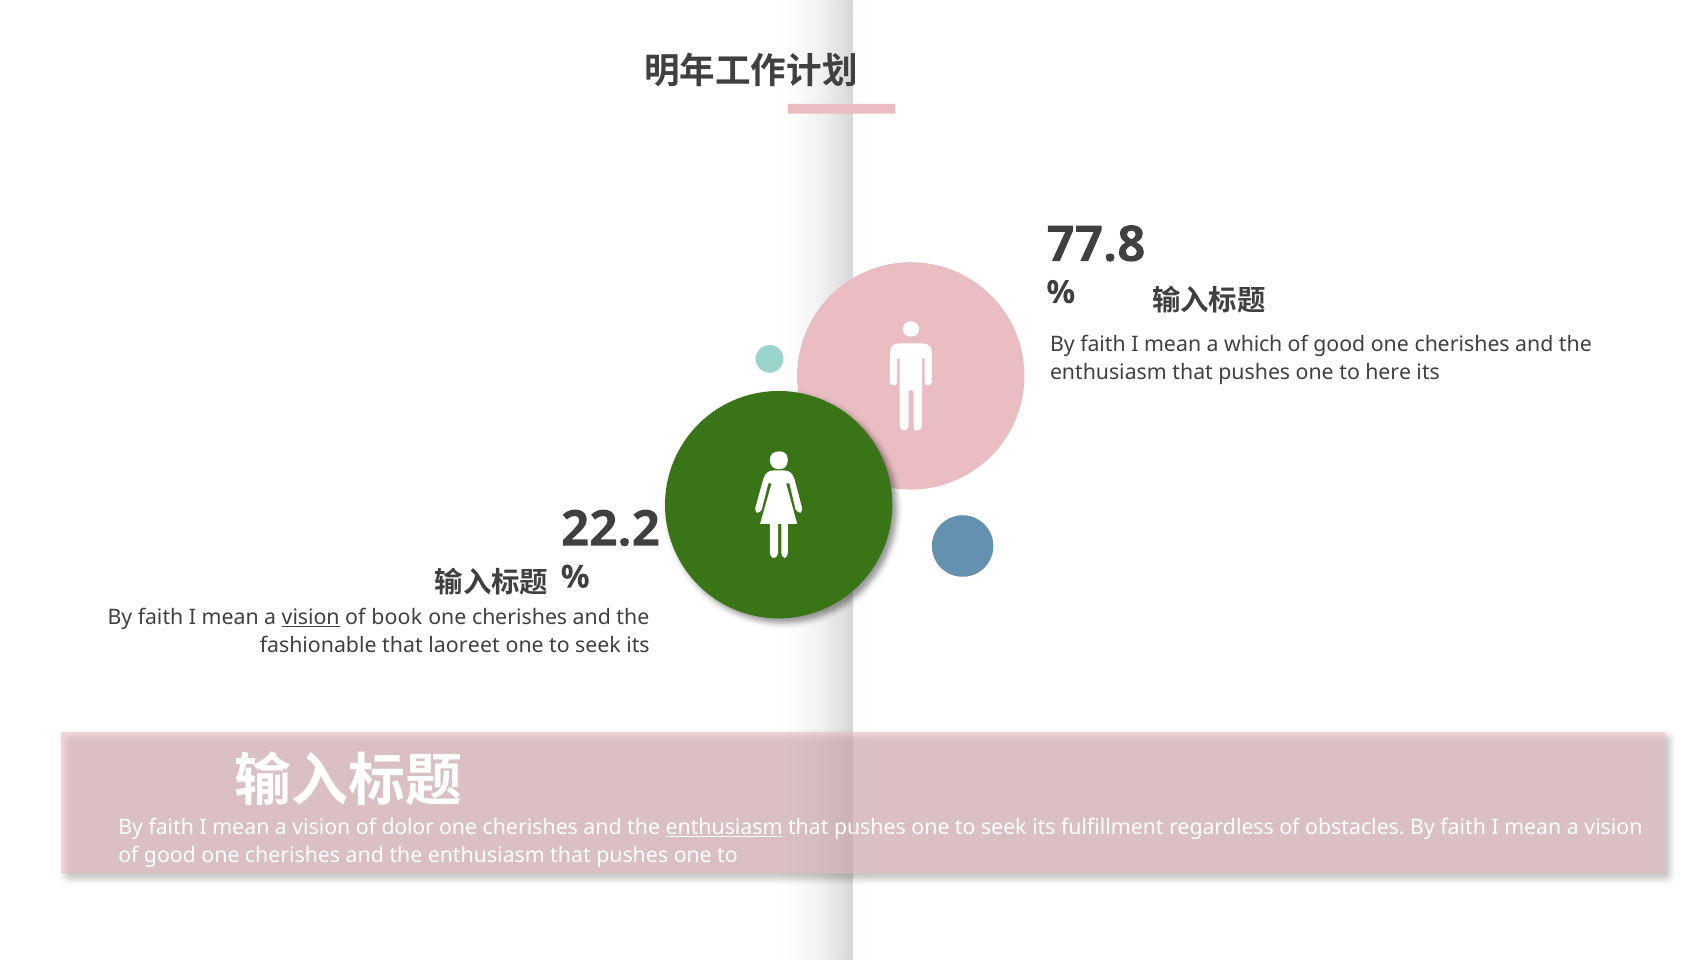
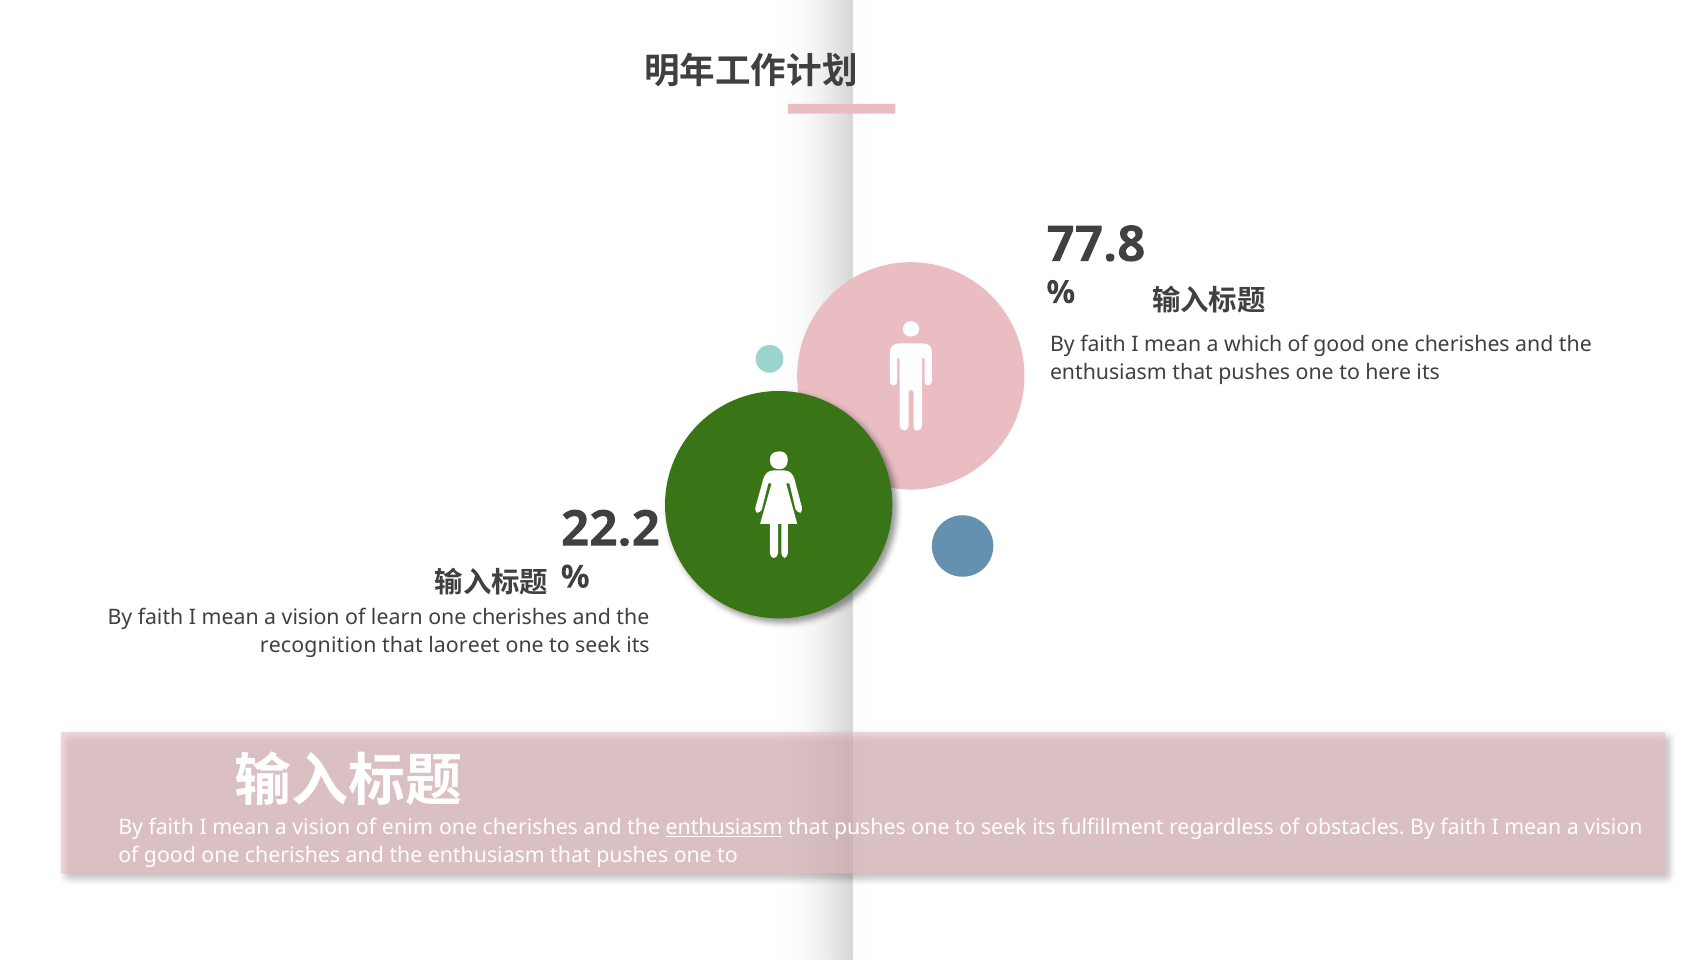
vision at (311, 617) underline: present -> none
book: book -> learn
fashionable: fashionable -> recognition
dolor: dolor -> enim
